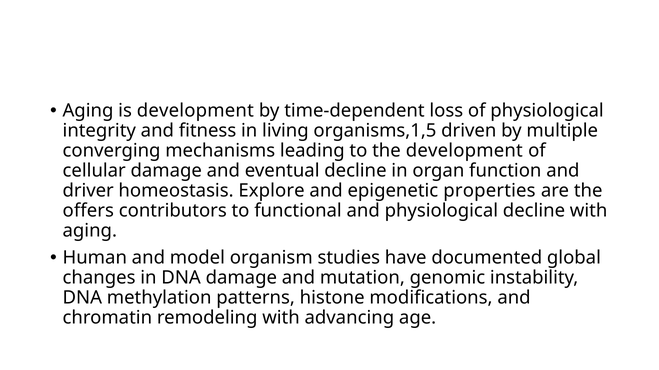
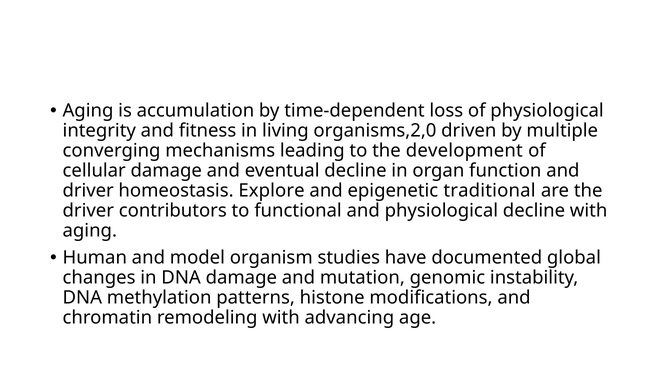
is development: development -> accumulation
organisms,1,5: organisms,1,5 -> organisms,2,0
properties: properties -> traditional
offers at (88, 211): offers -> driver
